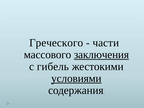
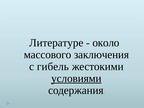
Греческого: Греческого -> Литературе
части: части -> около
заключения underline: present -> none
